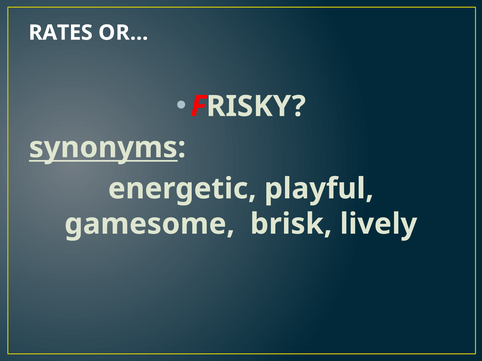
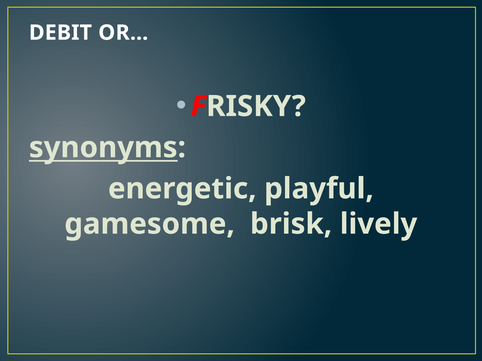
RATES: RATES -> DEBIT
